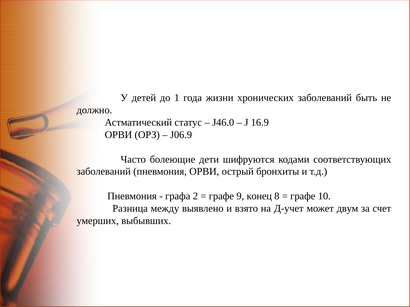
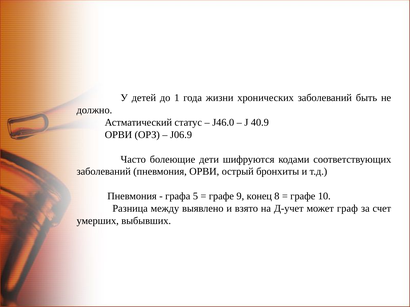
16.9: 16.9 -> 40.9
2: 2 -> 5
двум: двум -> граф
